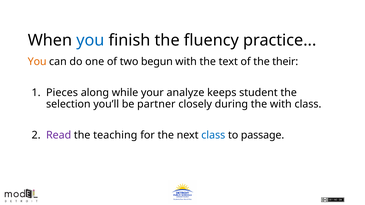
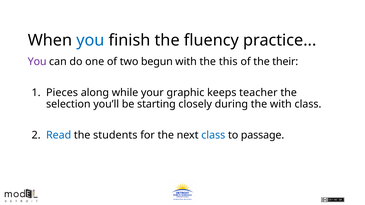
You at (37, 62) colour: orange -> purple
text: text -> this
analyze: analyze -> graphic
student: student -> teacher
partner: partner -> starting
Read colour: purple -> blue
teaching: teaching -> students
